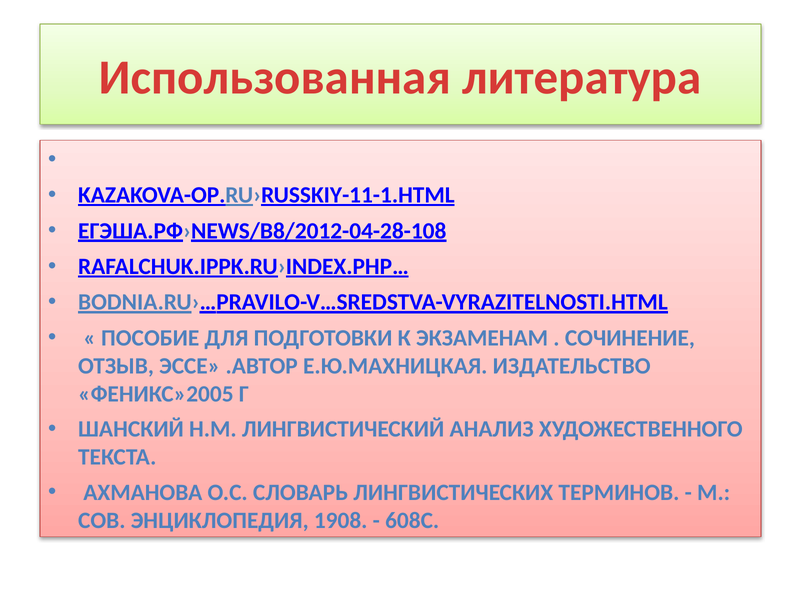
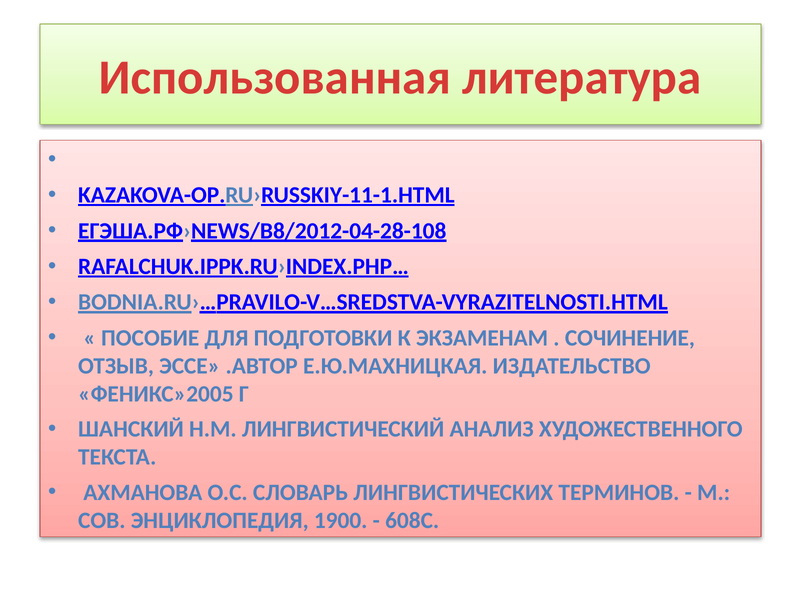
1908: 1908 -> 1900
